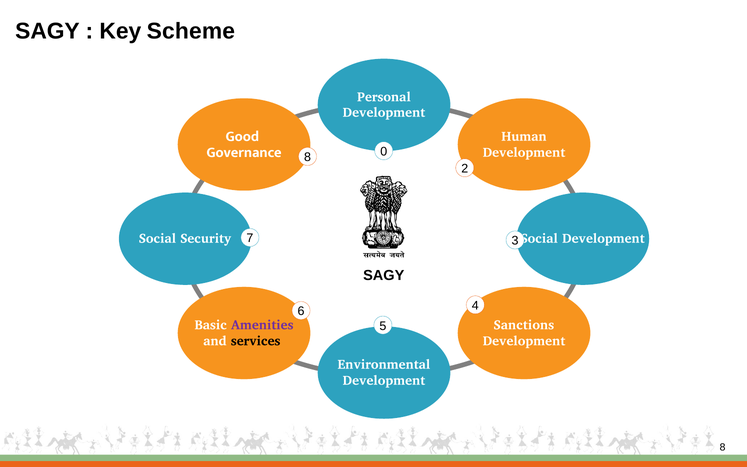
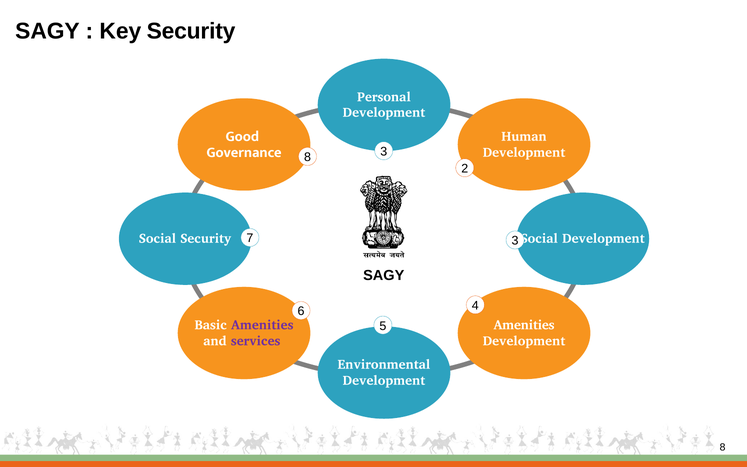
Key Scheme: Scheme -> Security
Governance 0: 0 -> 3
Sanctions at (524, 325): Sanctions -> Amenities
services colour: black -> purple
